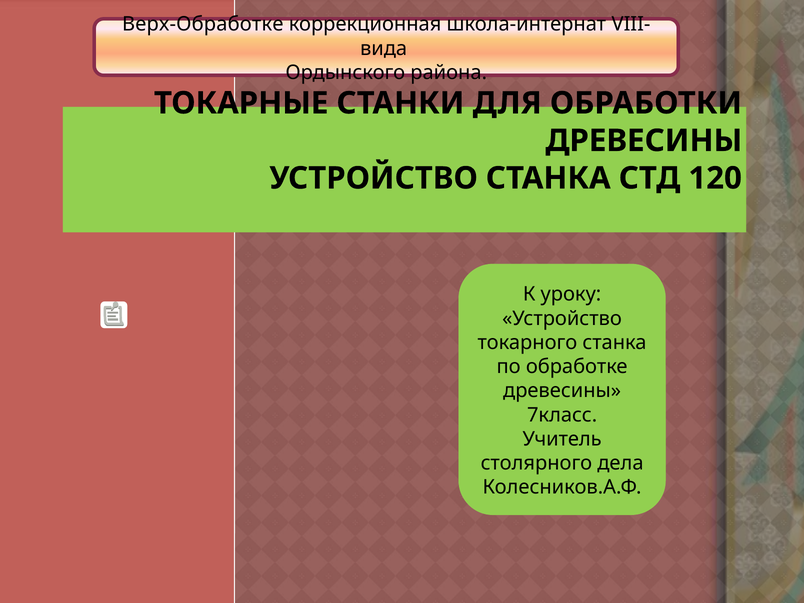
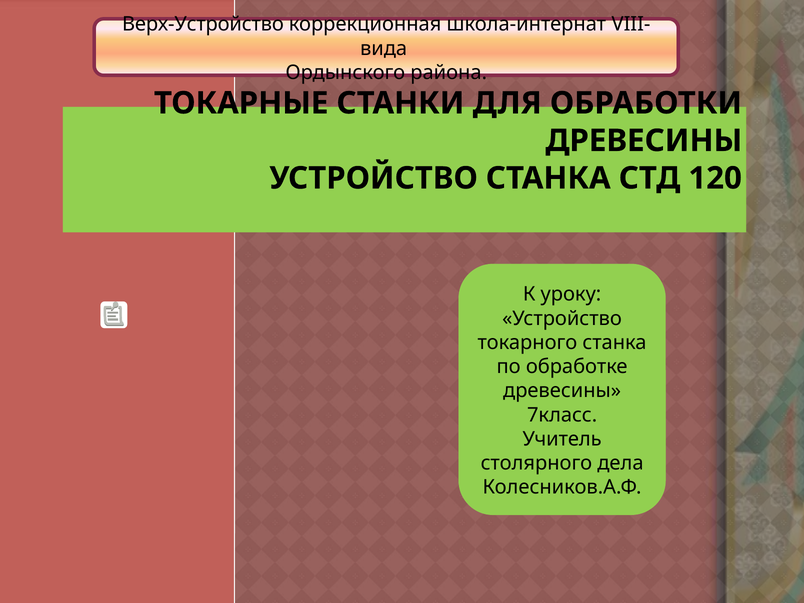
Верх-Обработке: Верх-Обработке -> Верх-Устройство
